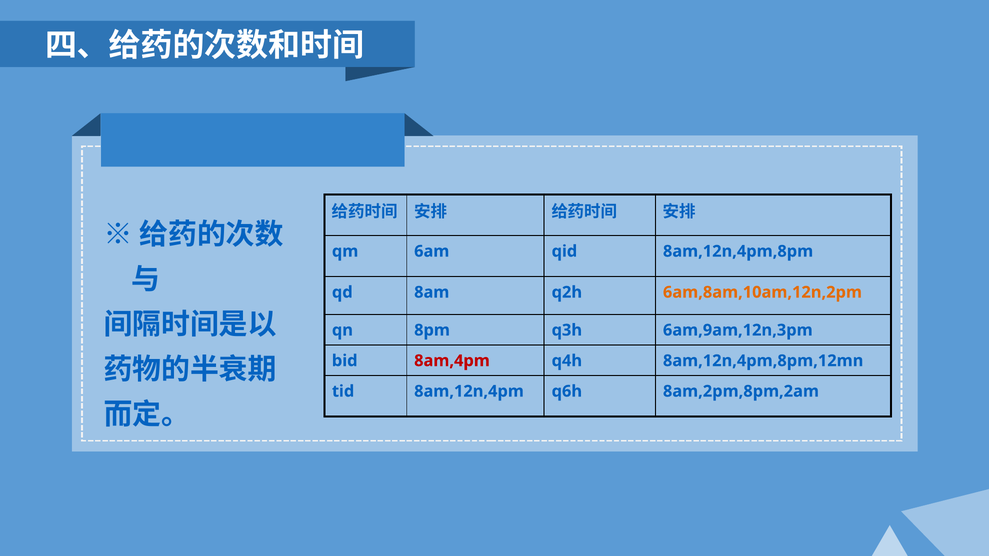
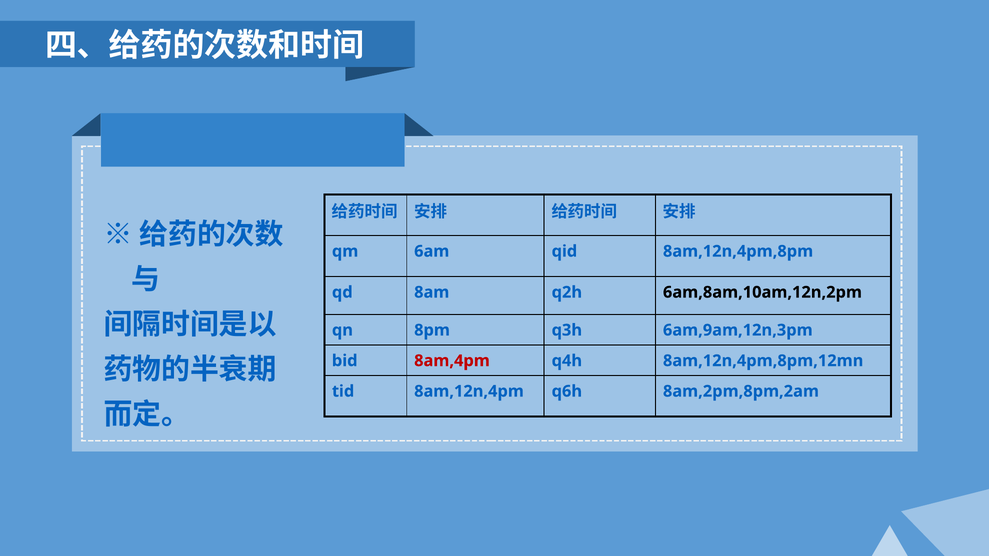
6am,8am,10am,12n,2pm colour: orange -> black
